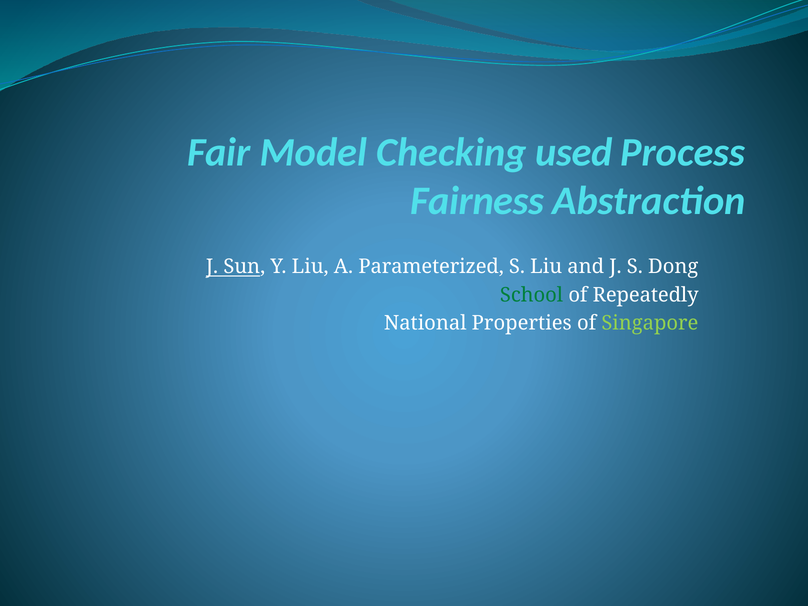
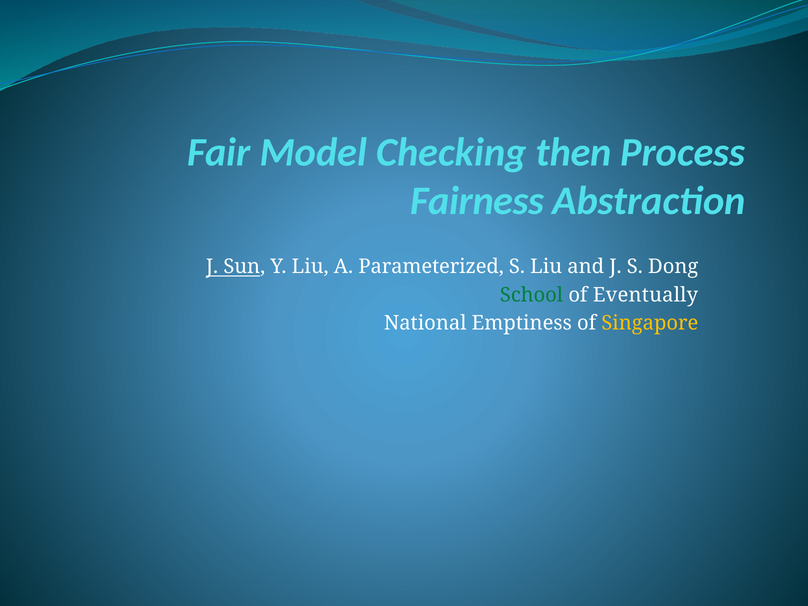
used: used -> then
Repeatedly: Repeatedly -> Eventually
Properties: Properties -> Emptiness
Singapore colour: light green -> yellow
